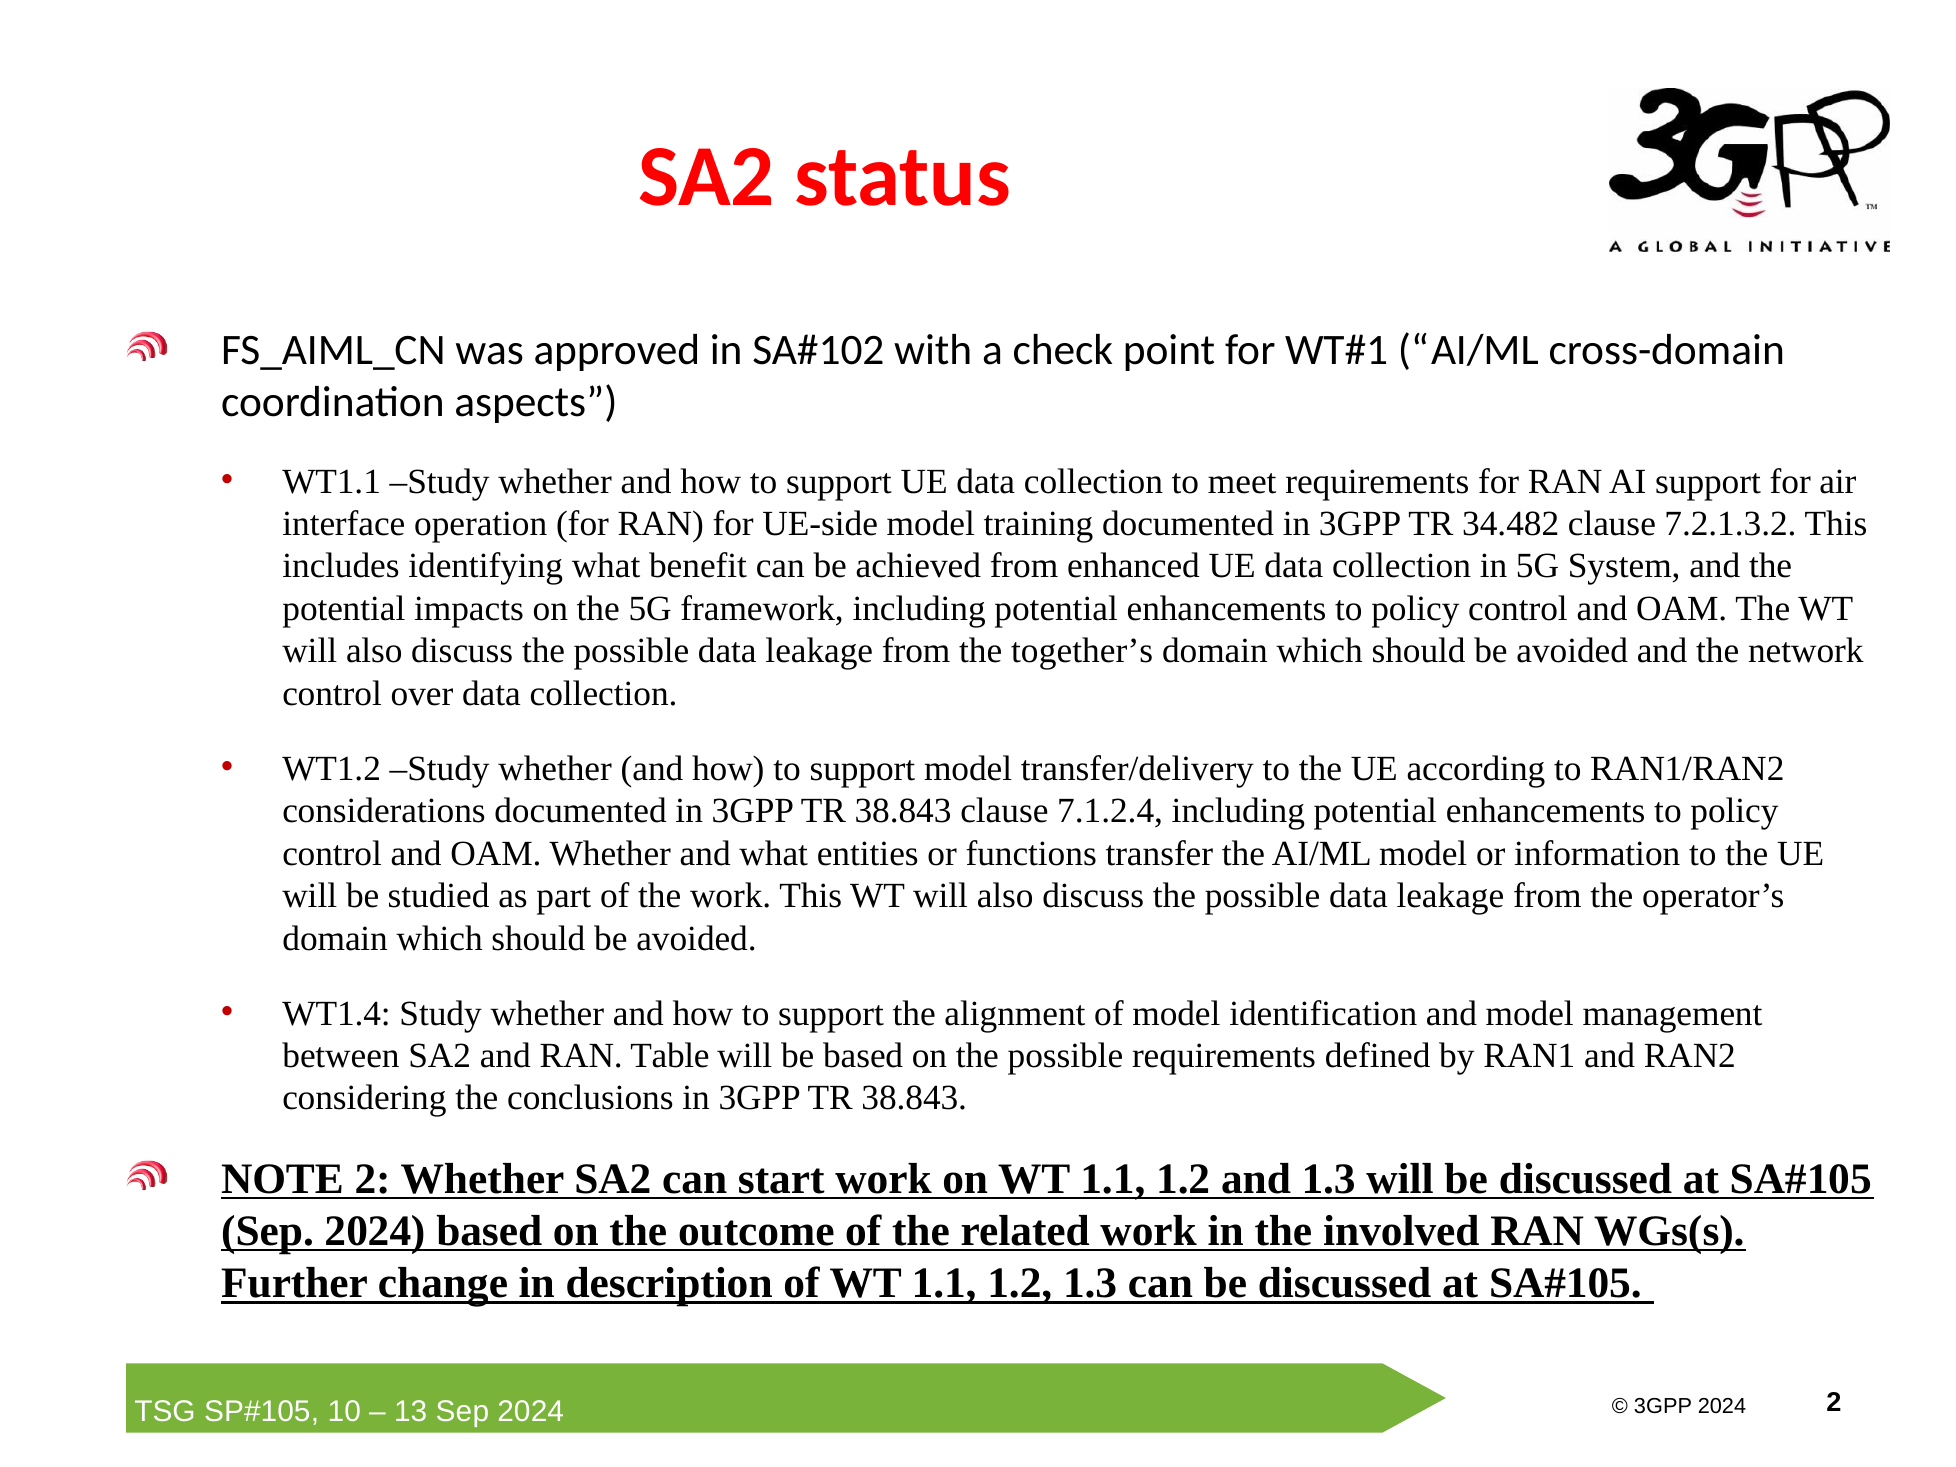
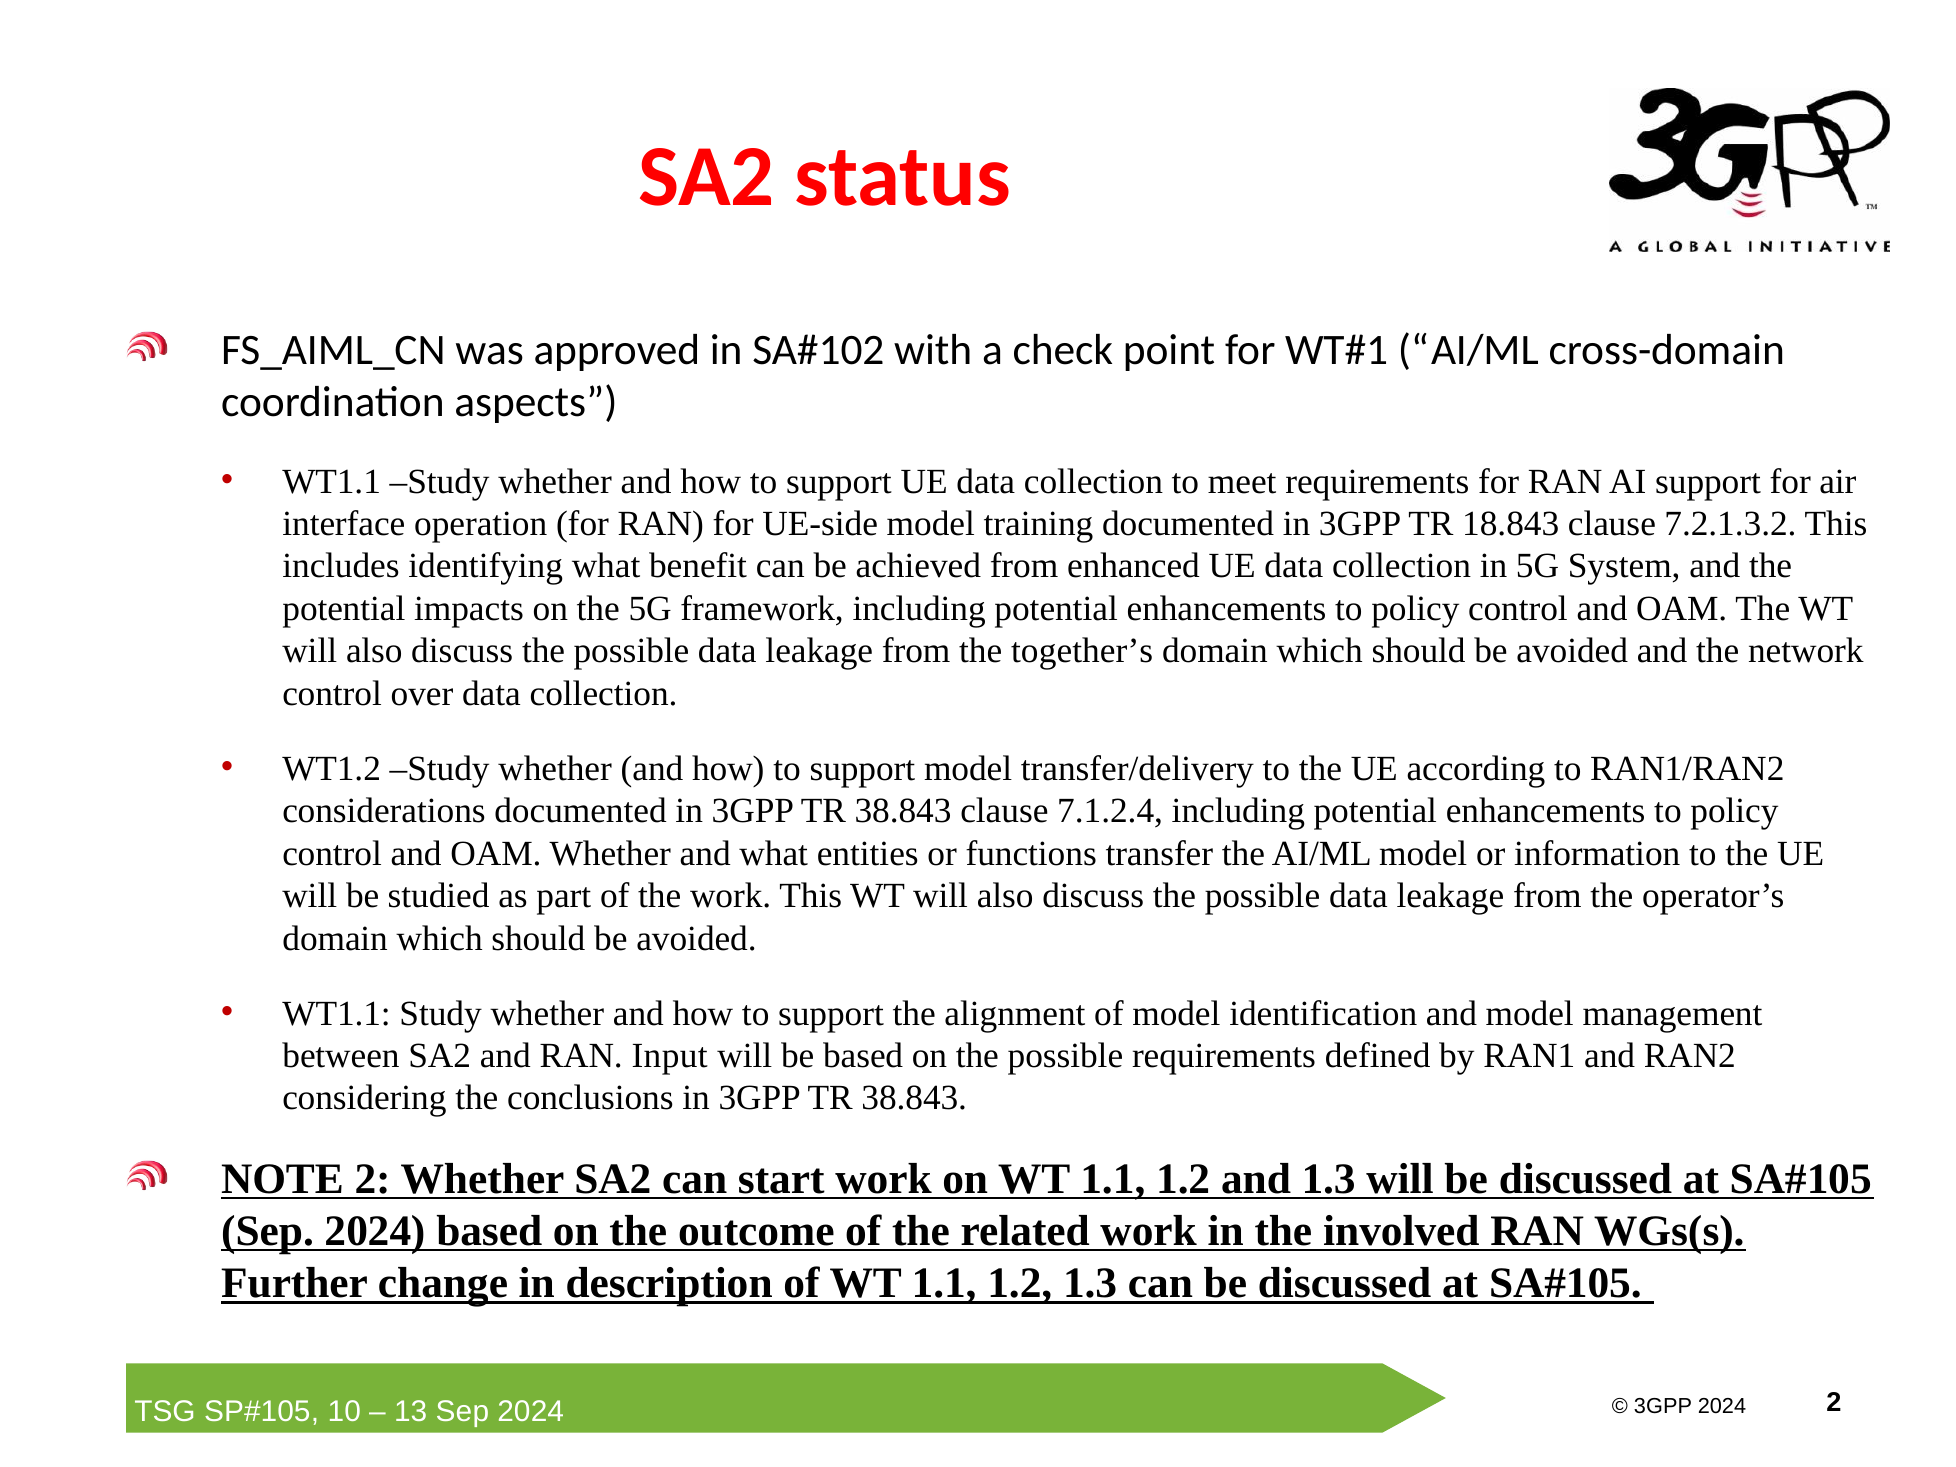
34.482: 34.482 -> 18.843
WT1.4 at (337, 1013): WT1.4 -> WT1.1
Table: Table -> Input
